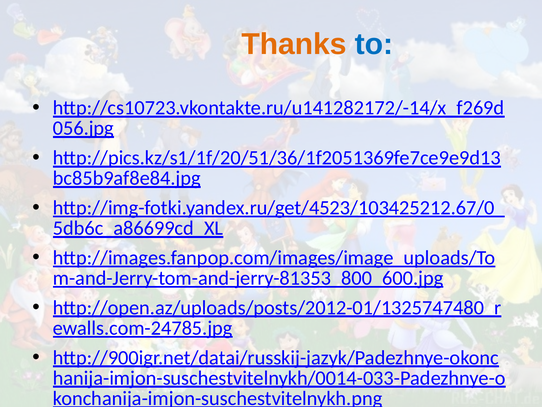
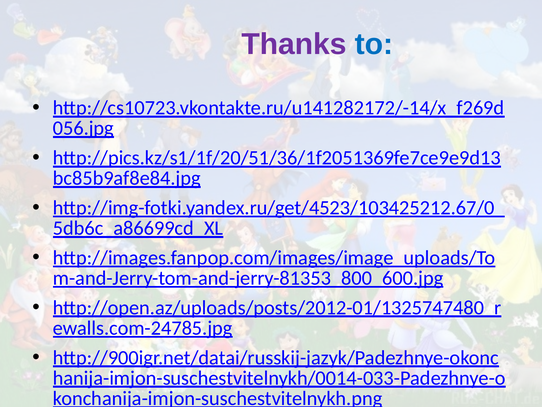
Thanks colour: orange -> purple
